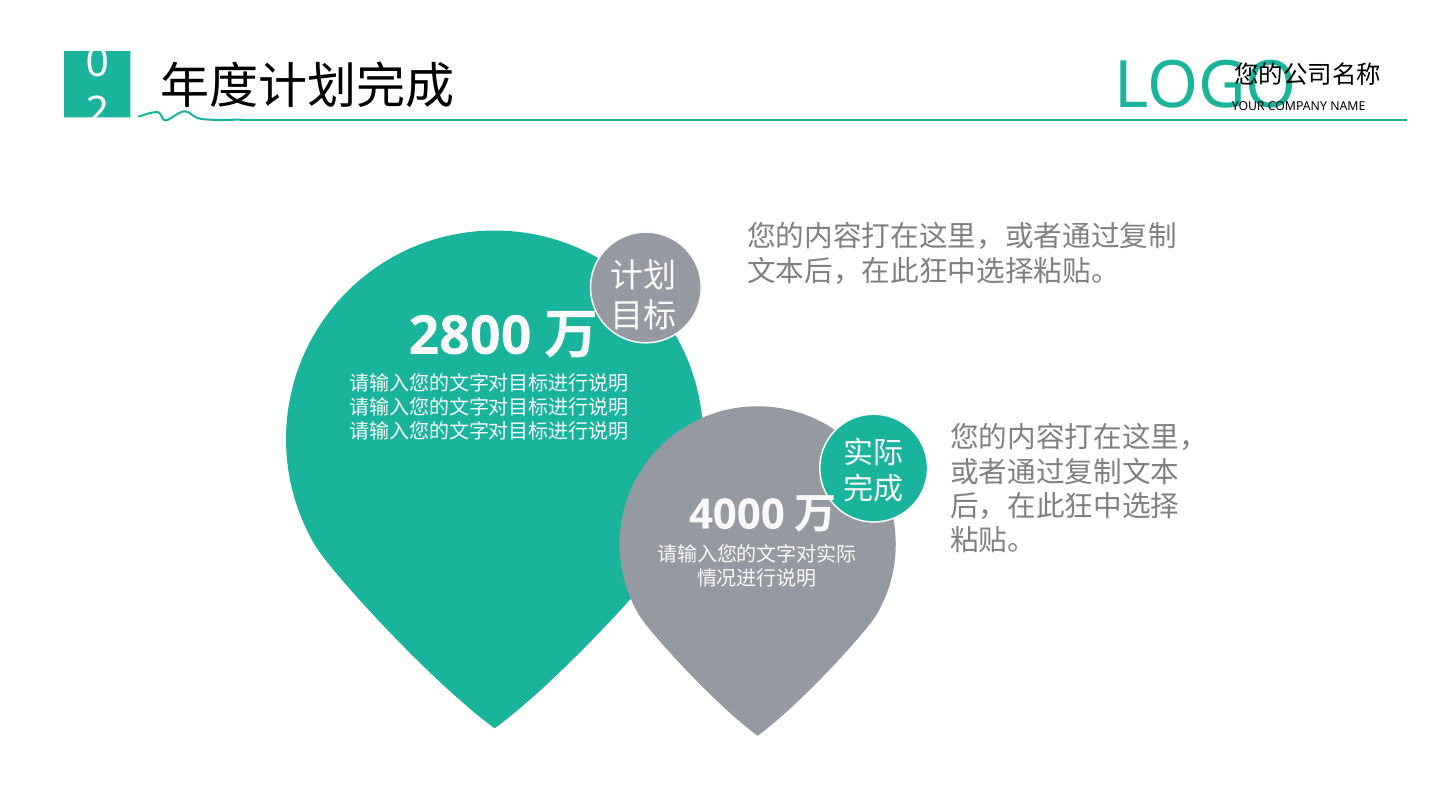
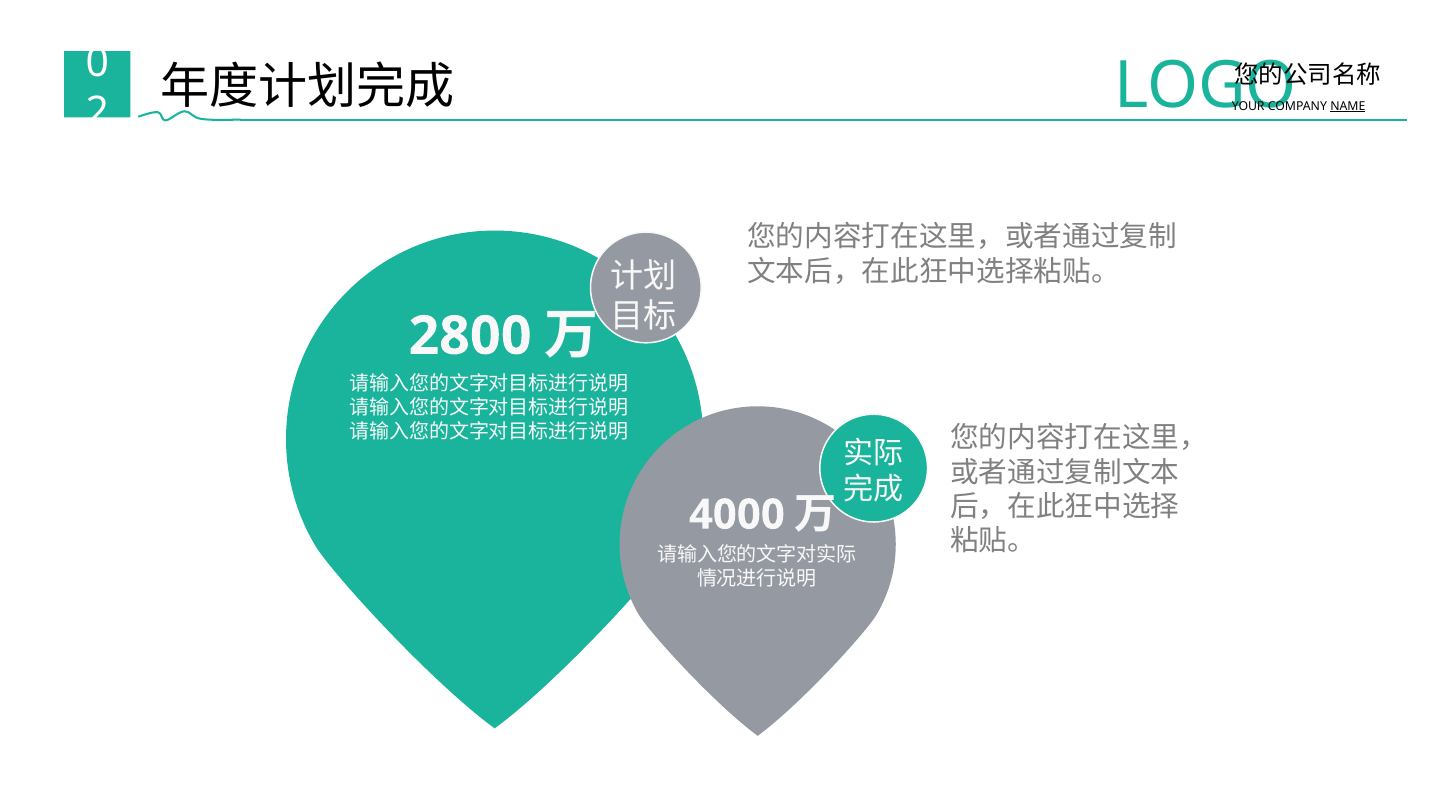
NAME underline: none -> present
